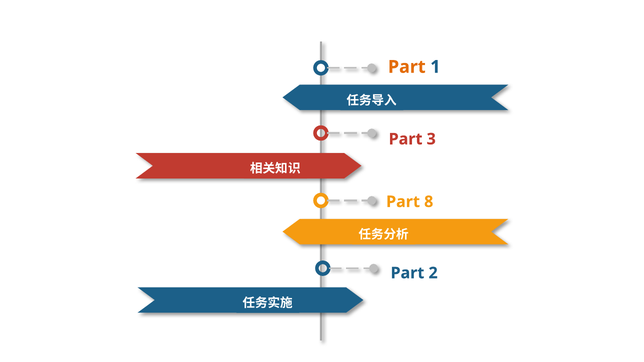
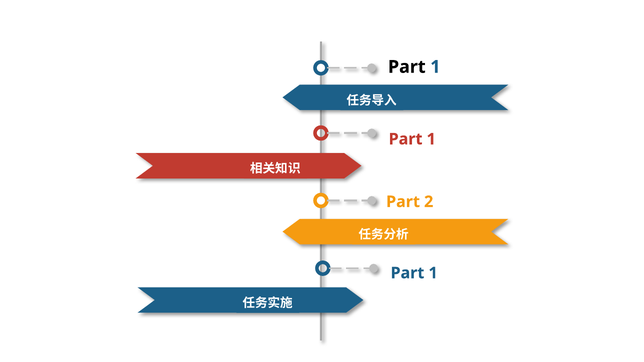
Part at (407, 67) colour: orange -> black
3 at (431, 139): 3 -> 1
8: 8 -> 2
2 at (433, 273): 2 -> 1
